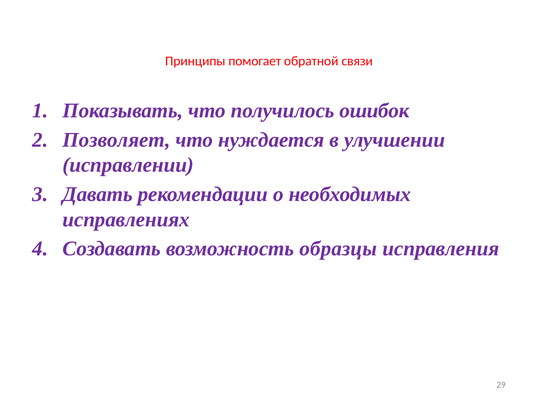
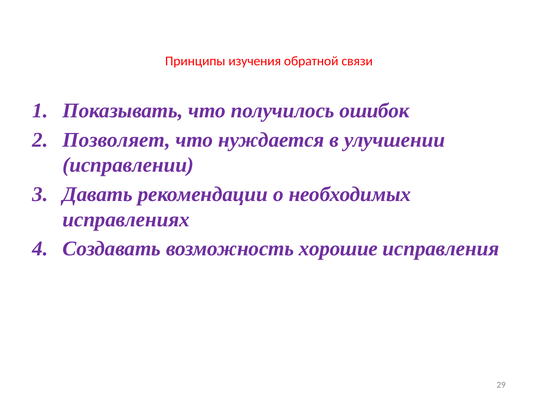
помогает: помогает -> изучения
образцы: образцы -> хорошие
